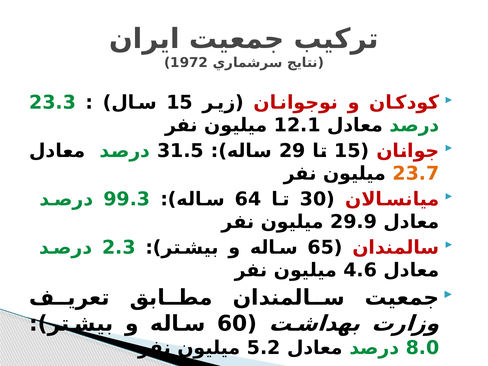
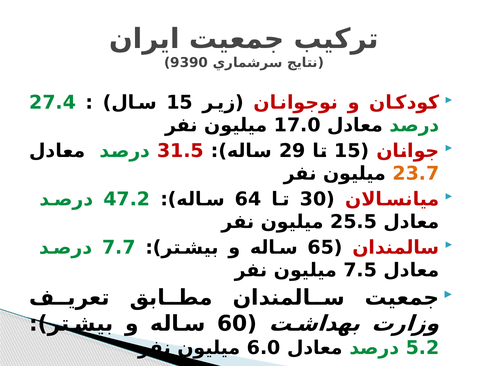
1972: 1972 -> 9390
23.3: 23.3 -> 27.4
12.1: 12.1 -> 17.0
31.5 colour: black -> red
99.3: 99.3 -> 47.2
29.9: 29.9 -> 25.5
2.3: 2.3 -> 7.7
4.6: 4.6 -> 7.5
5.2: 5.2 -> 6.0
8.0: 8.0 -> 5.2
